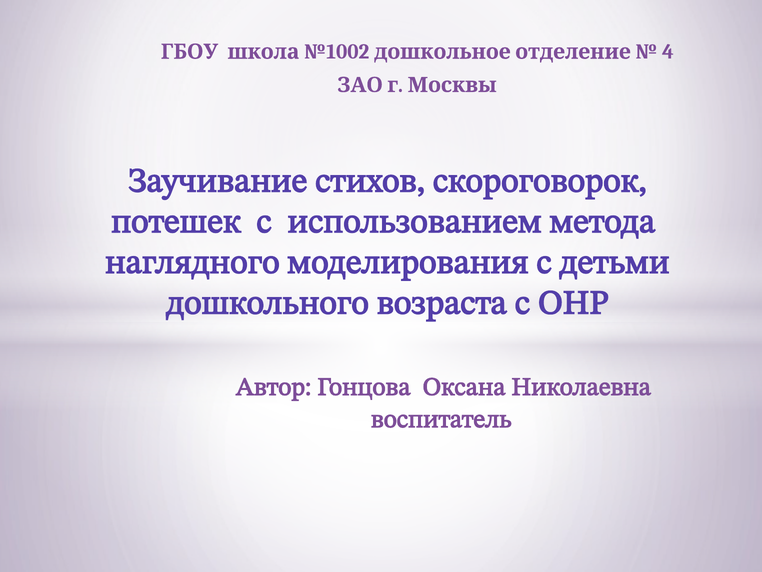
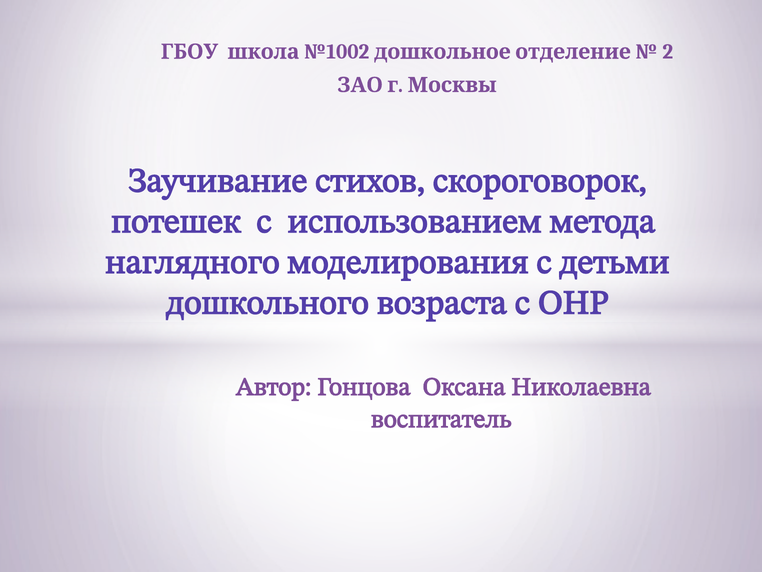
4: 4 -> 2
